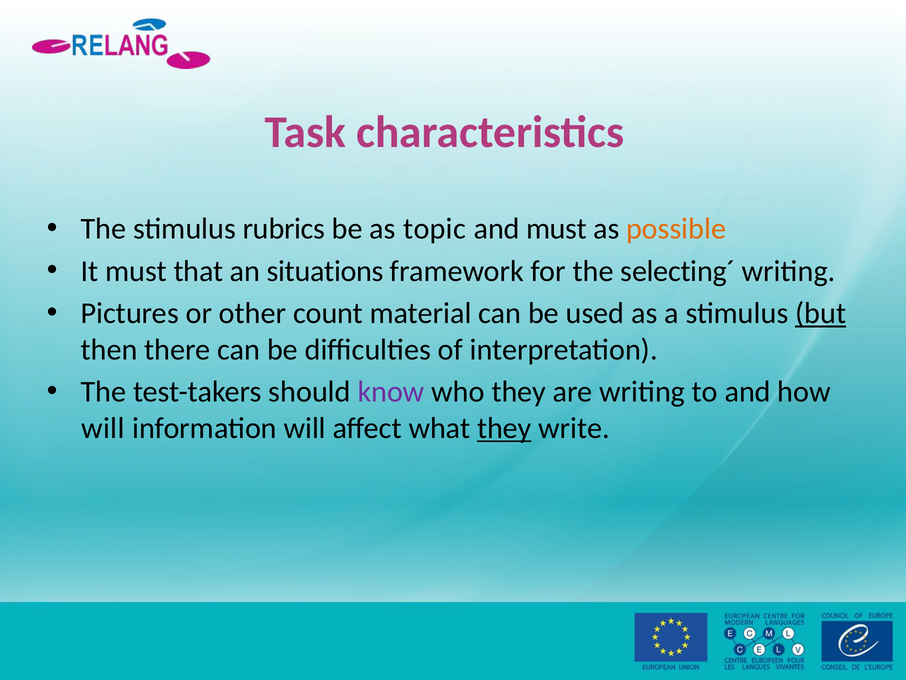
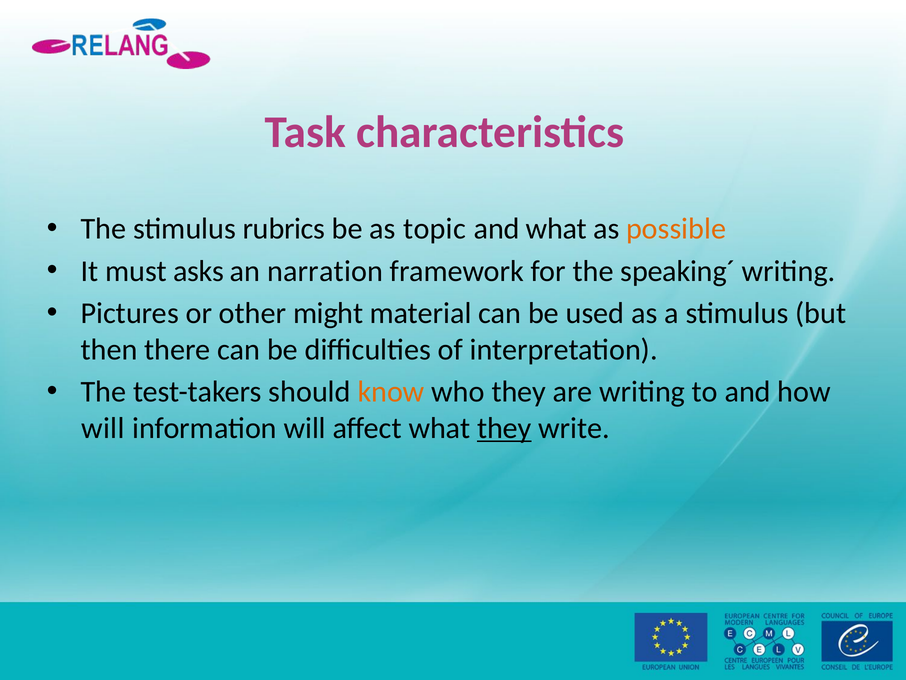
and must: must -> what
that: that -> asks
situations: situations -> narration
selecting´: selecting´ -> speaking´
count: count -> might
but underline: present -> none
know colour: purple -> orange
